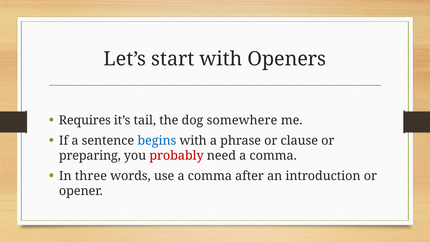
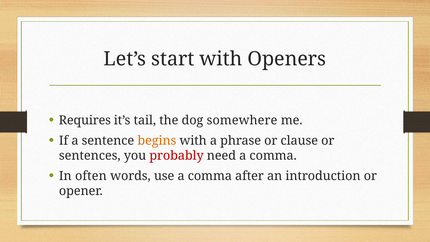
begins colour: blue -> orange
preparing: preparing -> sentences
three: three -> often
